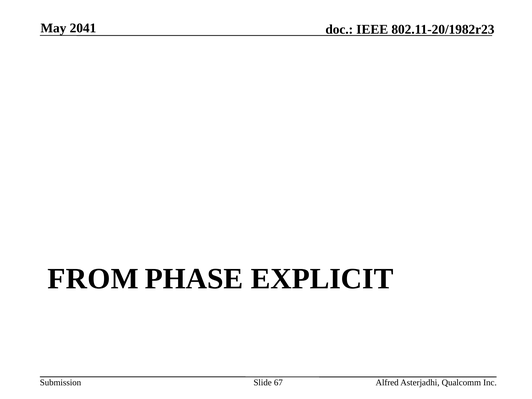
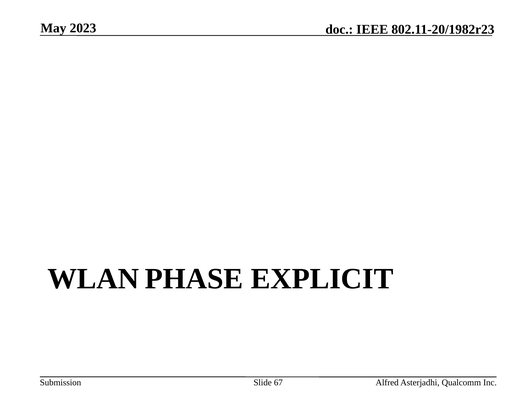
2041: 2041 -> 2023
FROM: FROM -> WLAN
